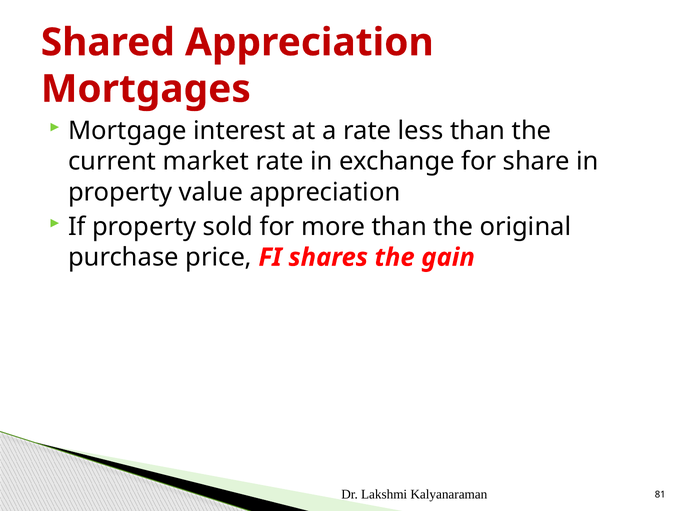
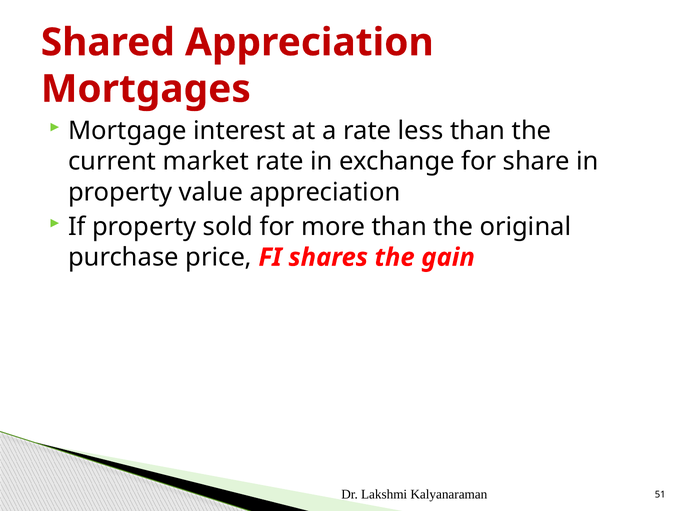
81: 81 -> 51
